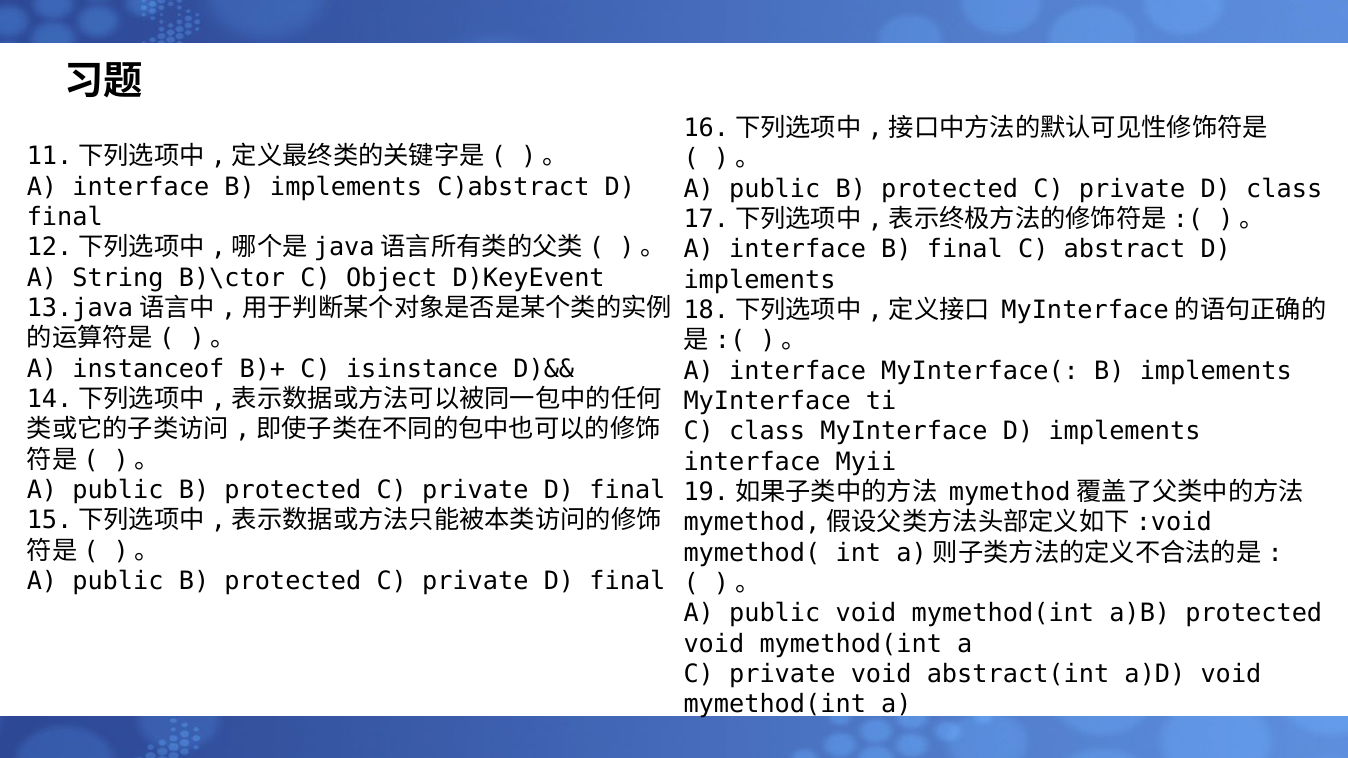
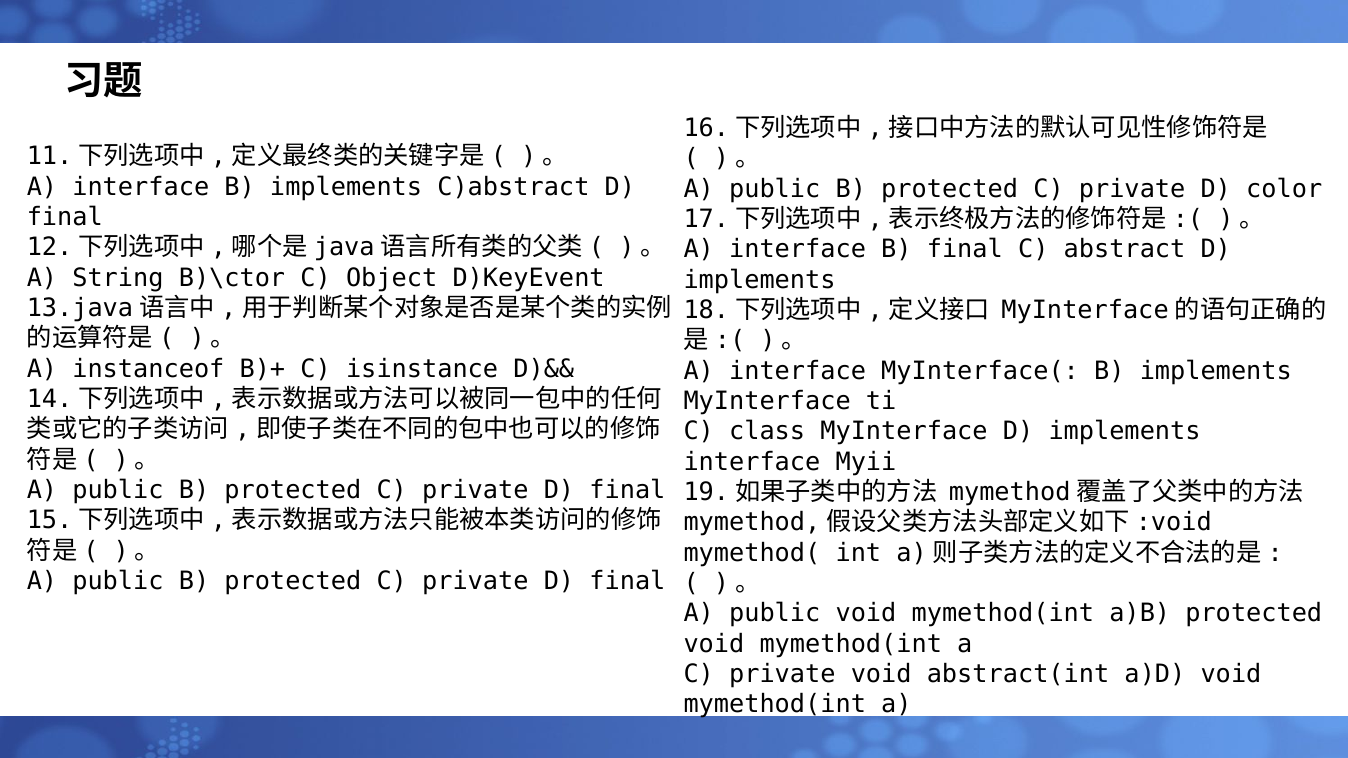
D class: class -> color
